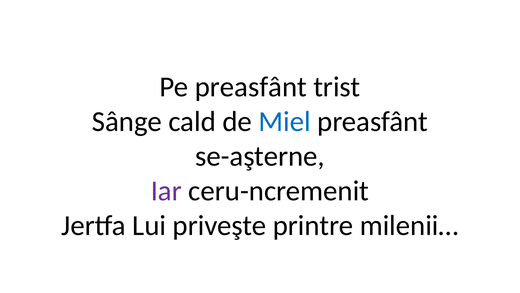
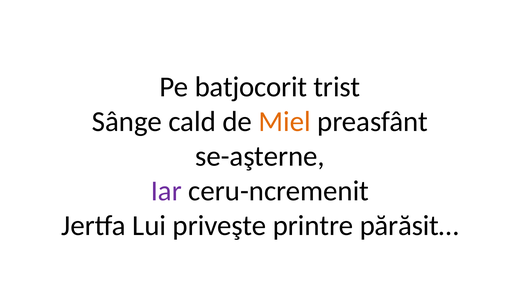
Pe preasfânt: preasfânt -> batjocorit
Miel colour: blue -> orange
milenii…: milenii… -> părăsit…
